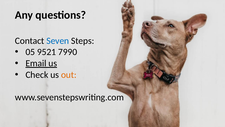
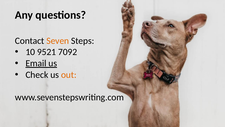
Seven colour: blue -> orange
05: 05 -> 10
7990: 7990 -> 7092
